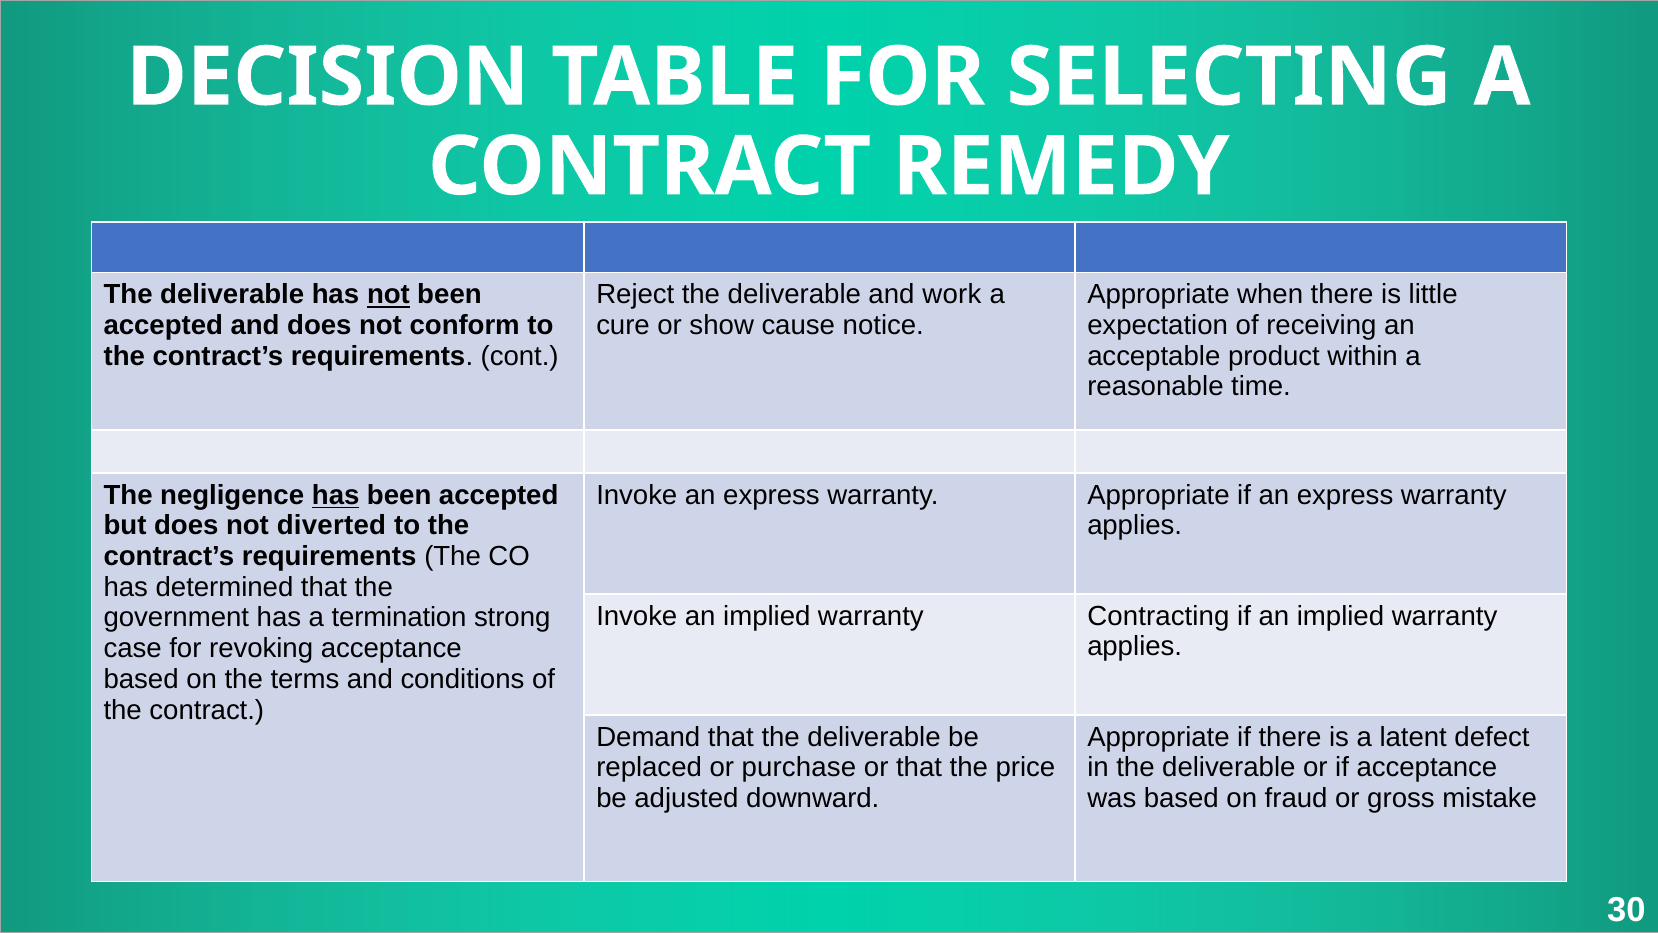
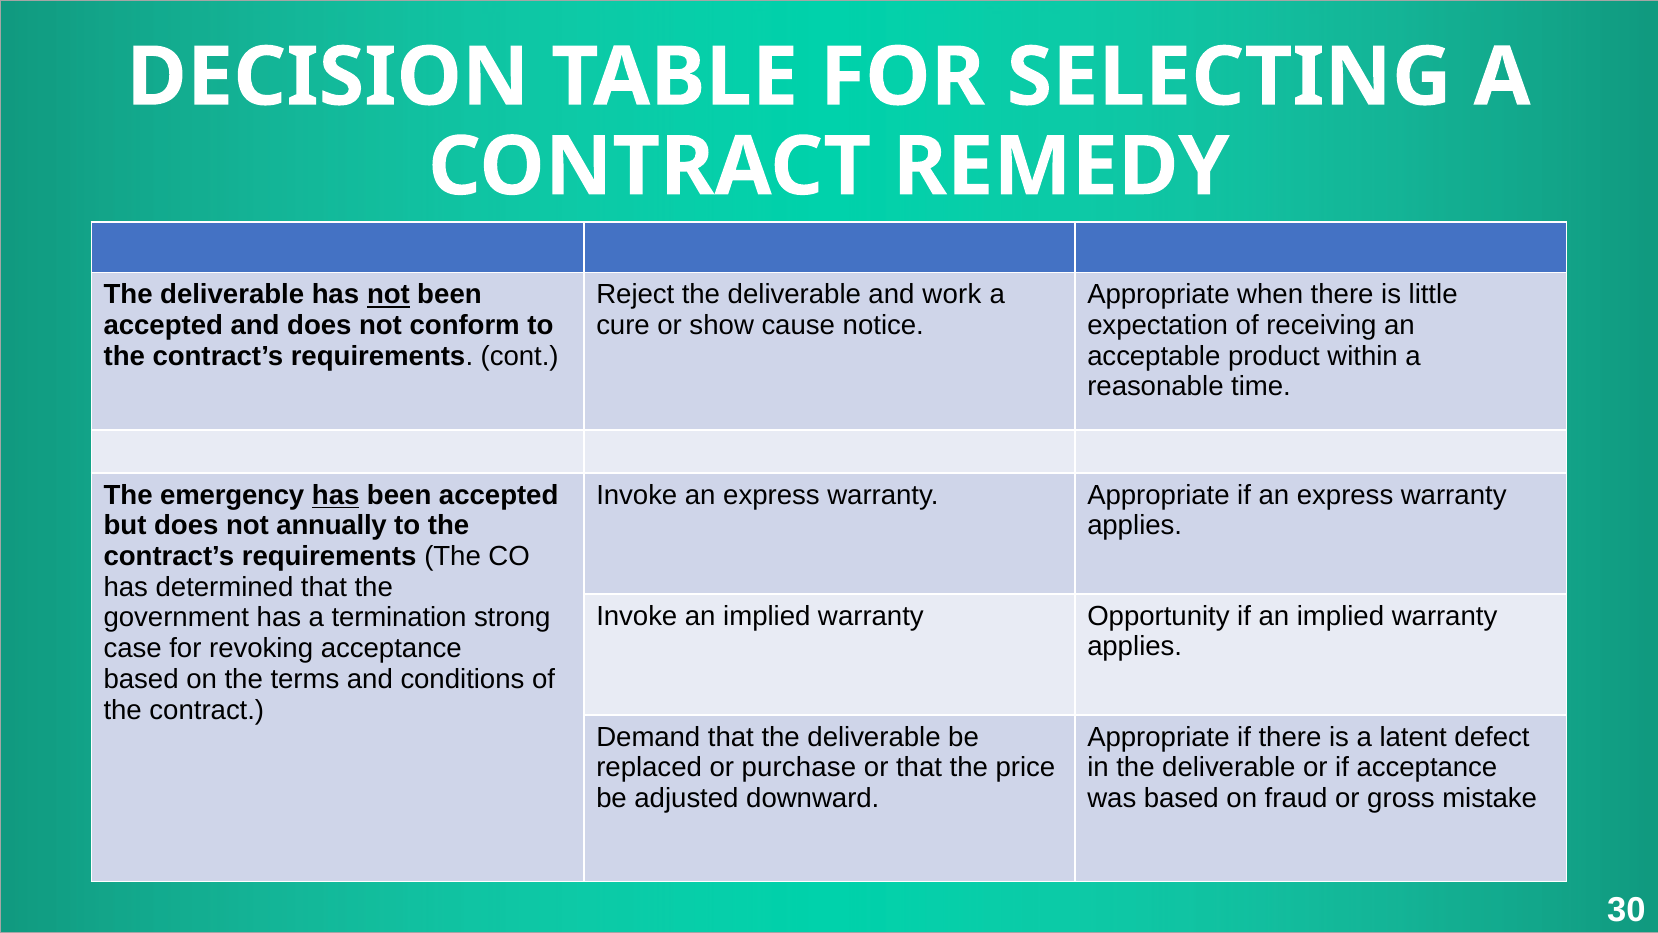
negligence: negligence -> emergency
diverted: diverted -> annually
Contracting: Contracting -> Opportunity
